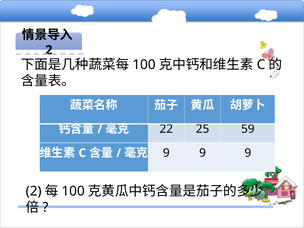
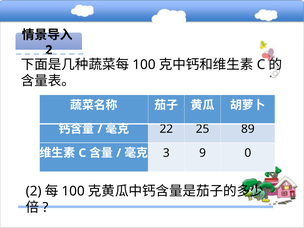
59: 59 -> 89
9 at (166, 153): 9 -> 3
9 at (248, 153): 9 -> 0
